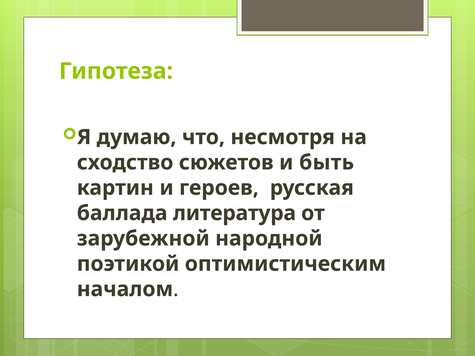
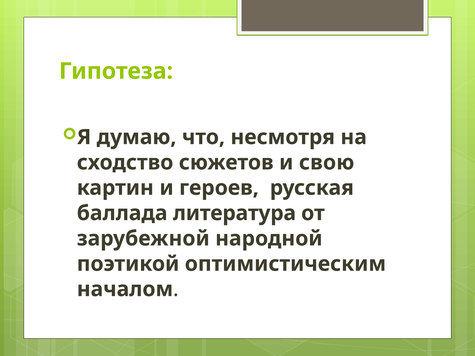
быть: быть -> свою
